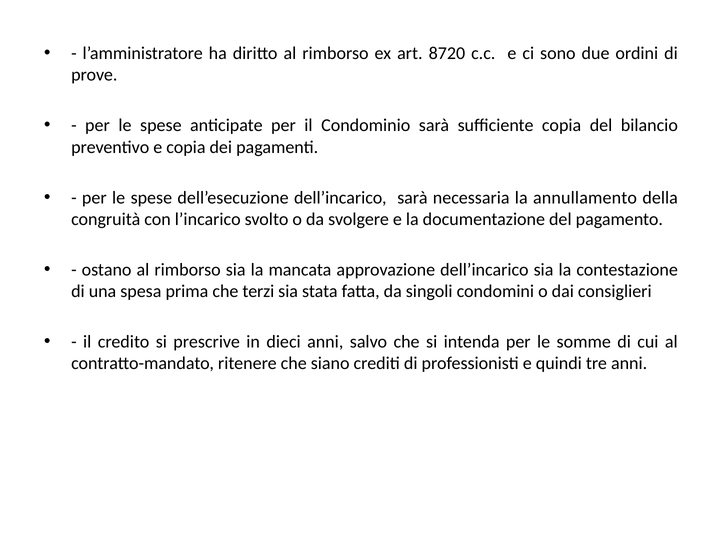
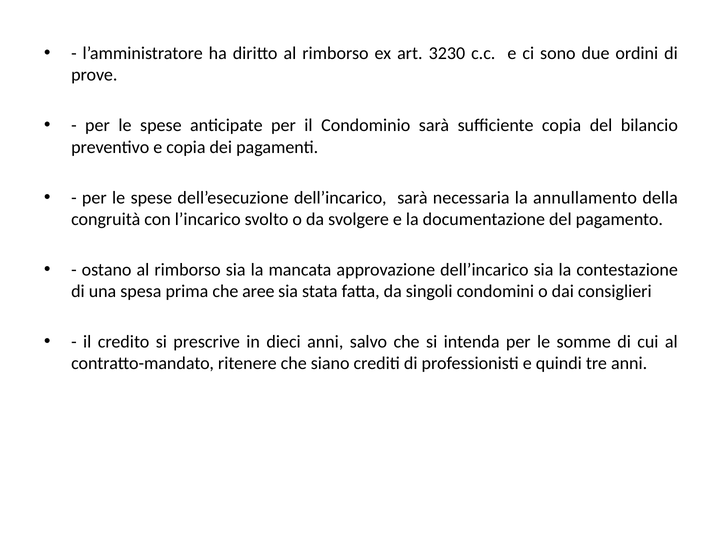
8720: 8720 -> 3230
terzi: terzi -> aree
